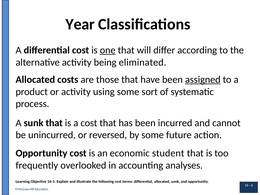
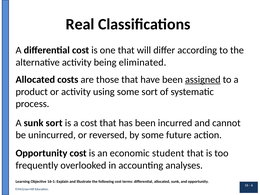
Year: Year -> Real
one underline: present -> none
sunk that: that -> sort
